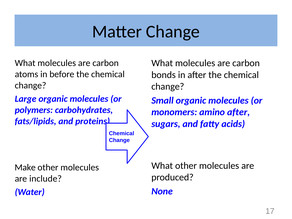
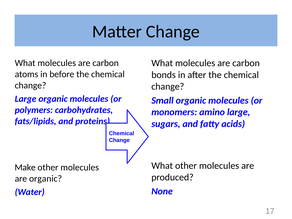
amino after: after -> large
are include: include -> organic
